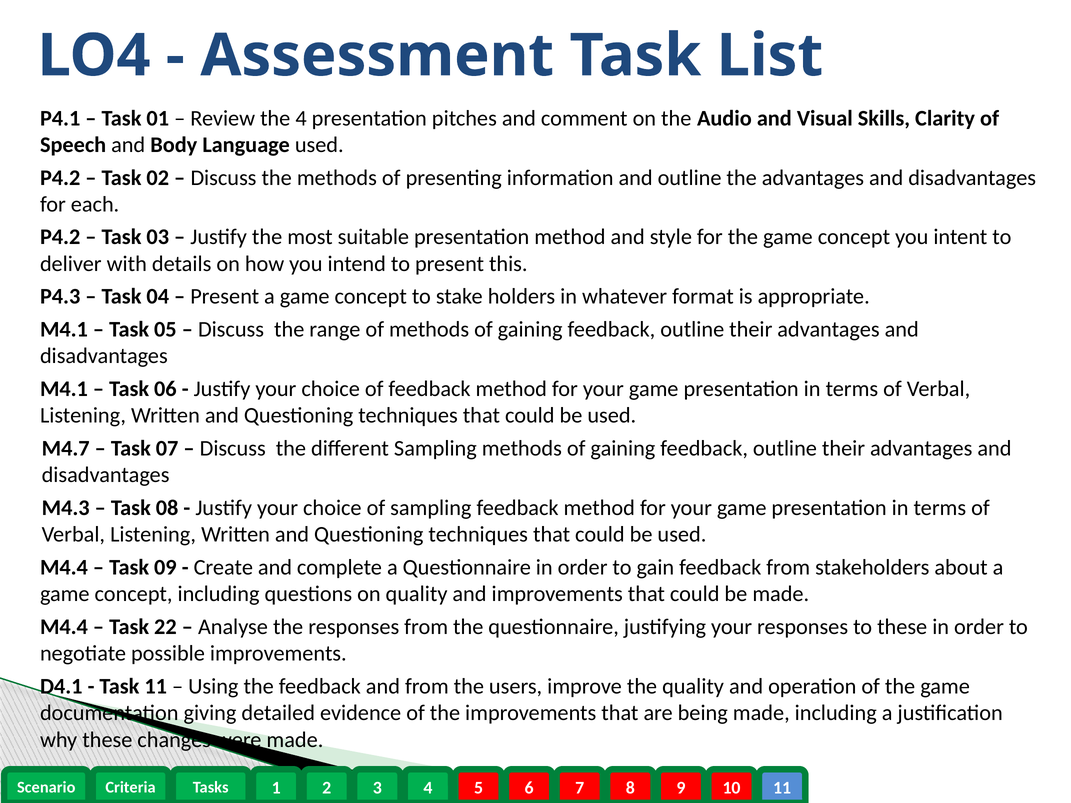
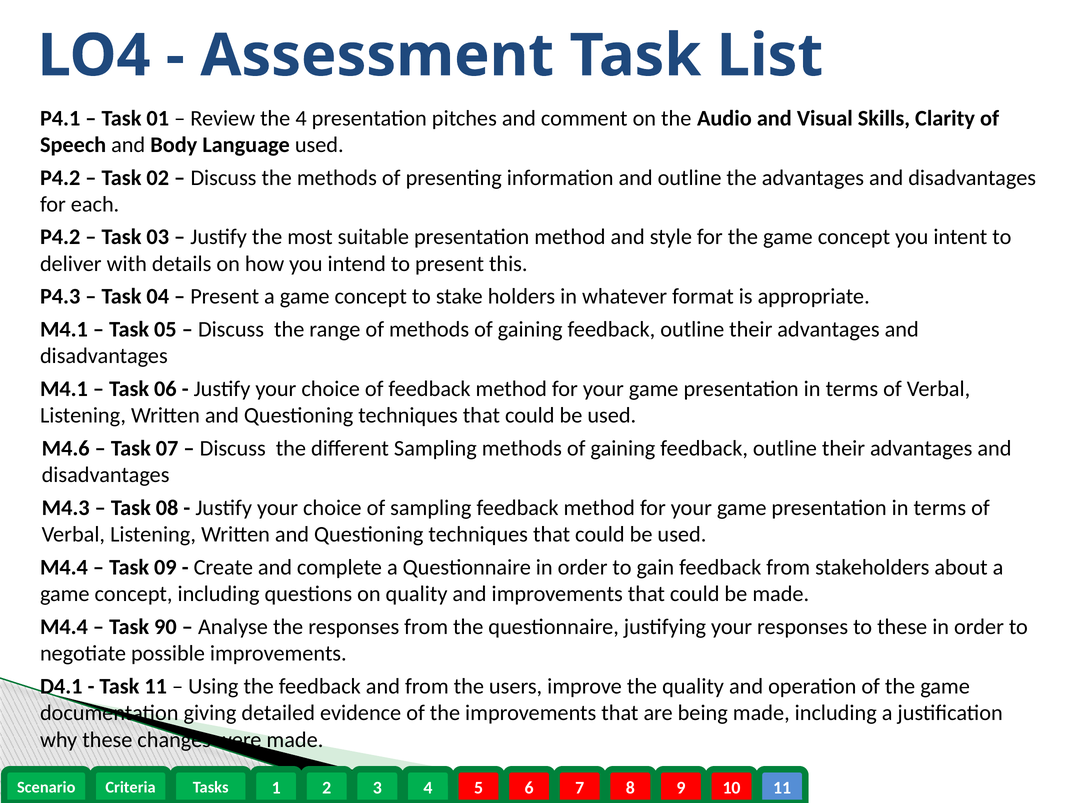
M4.7: M4.7 -> M4.6
22: 22 -> 90
